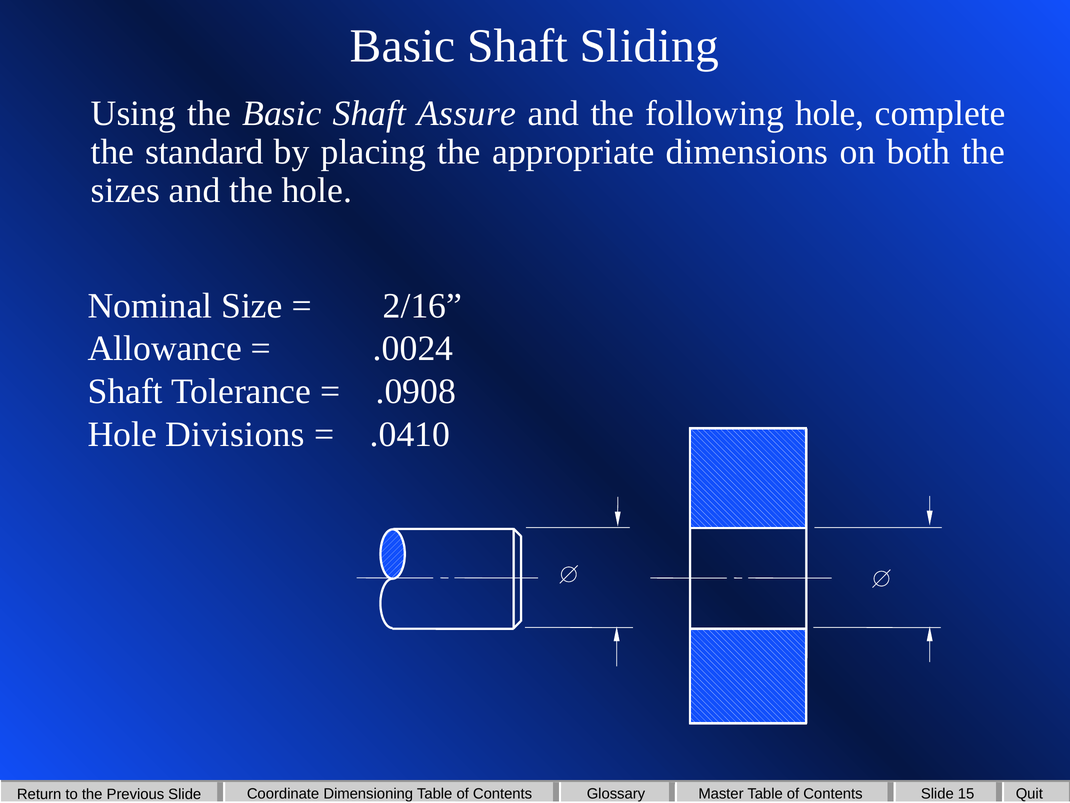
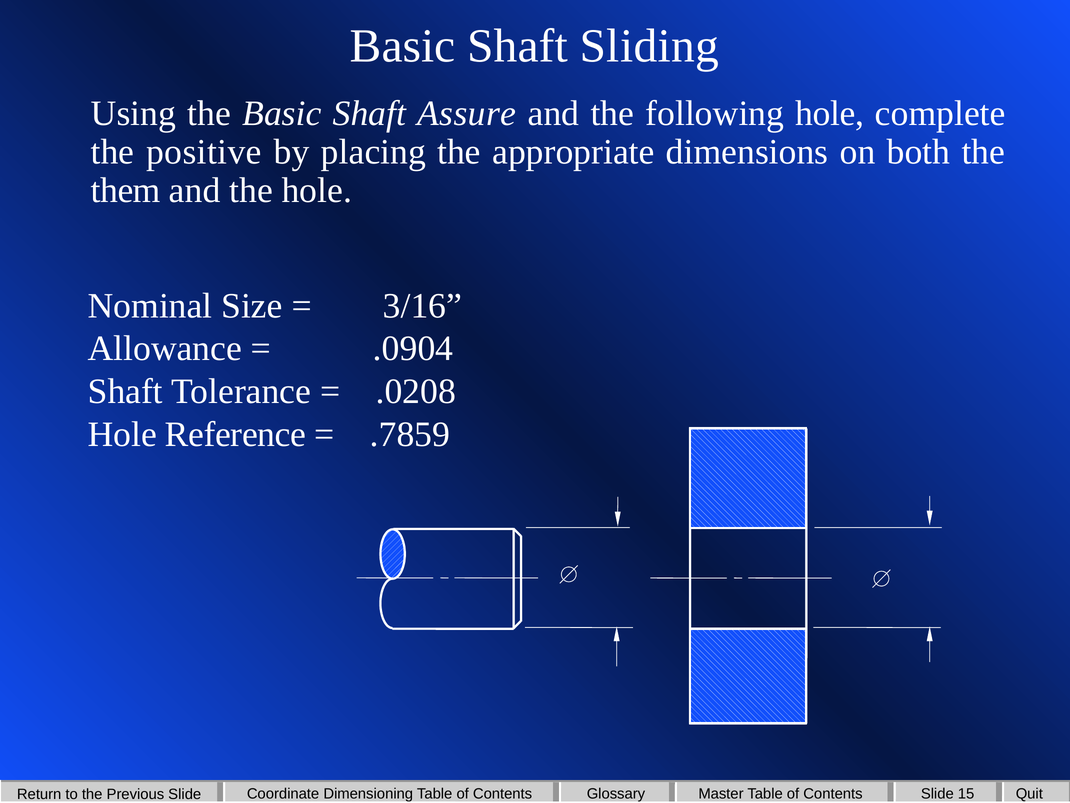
standard: standard -> positive
sizes: sizes -> them
2/16: 2/16 -> 3/16
.0024: .0024 -> .0904
.0908: .0908 -> .0208
Divisions: Divisions -> Reference
.0410: .0410 -> .7859
